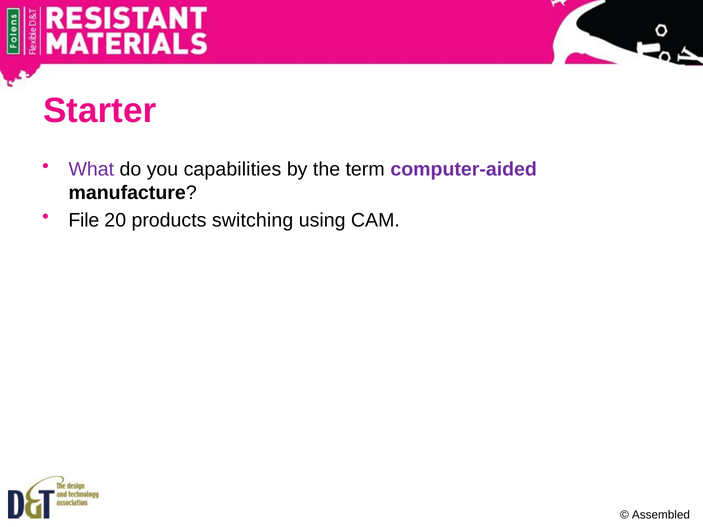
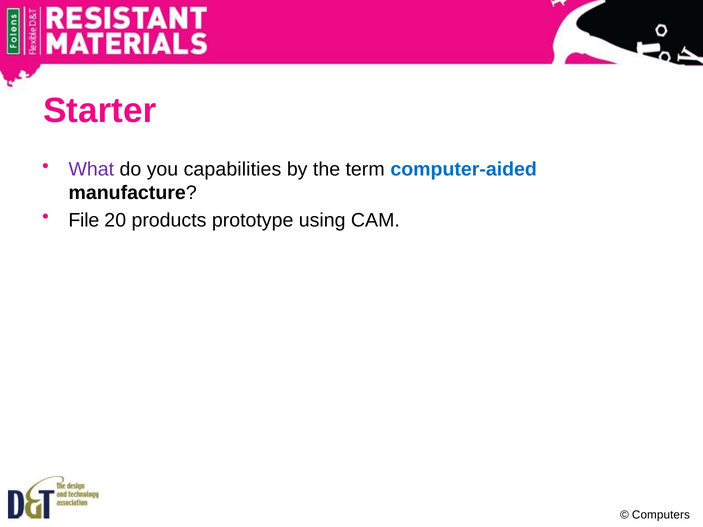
computer-aided colour: purple -> blue
switching: switching -> prototype
Assembled: Assembled -> Computers
